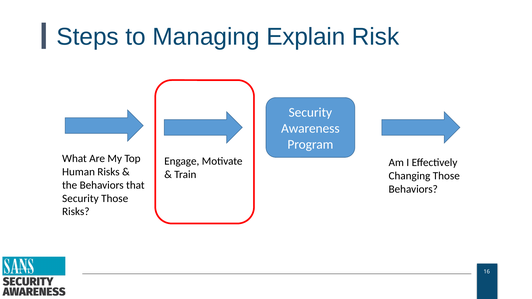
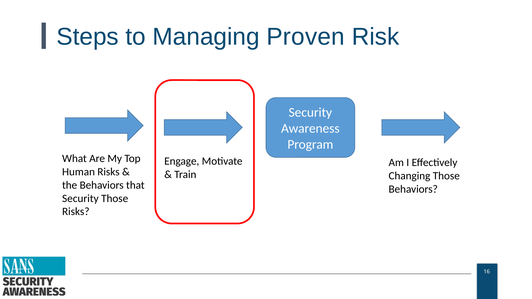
Explain: Explain -> Proven
